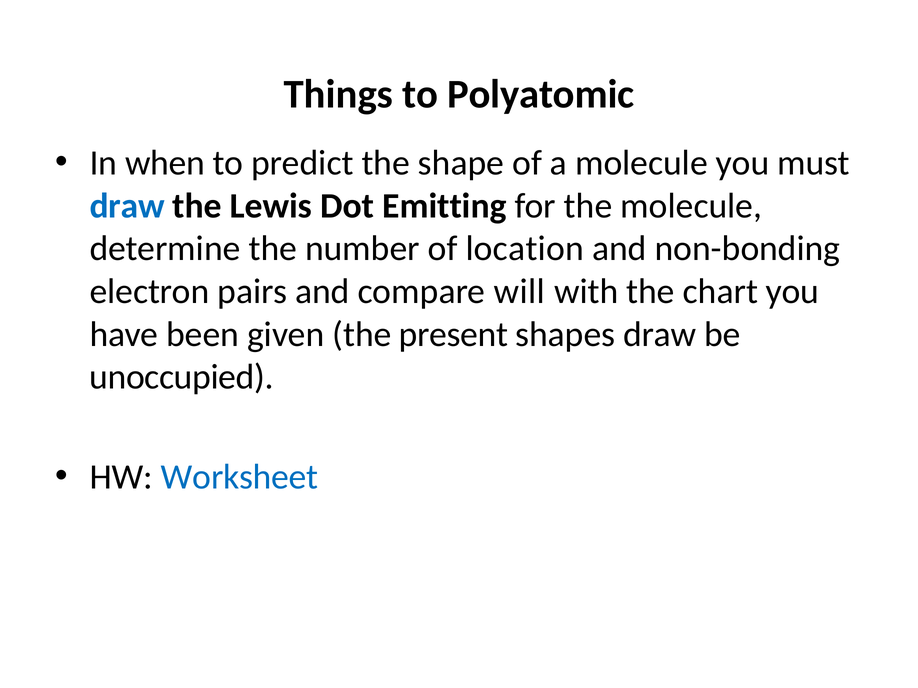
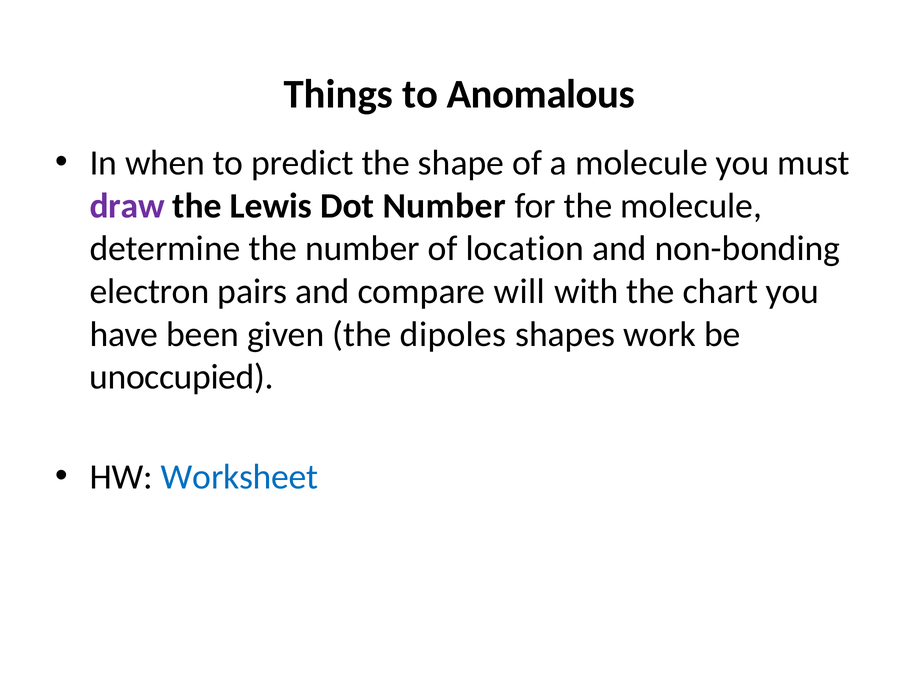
Polyatomic: Polyatomic -> Anomalous
draw at (127, 206) colour: blue -> purple
Dot Emitting: Emitting -> Number
present: present -> dipoles
shapes draw: draw -> work
